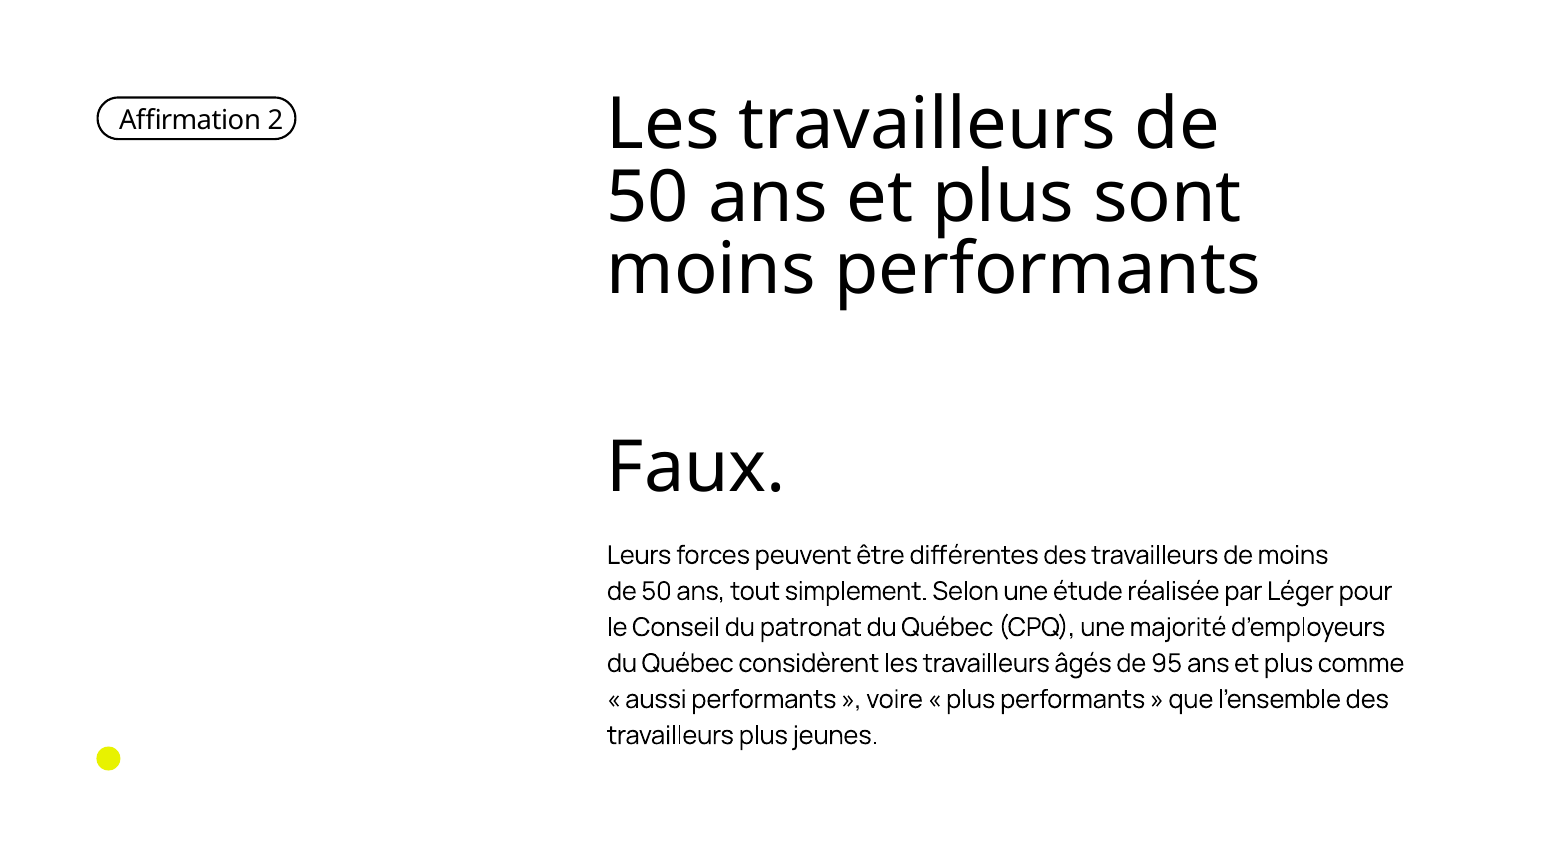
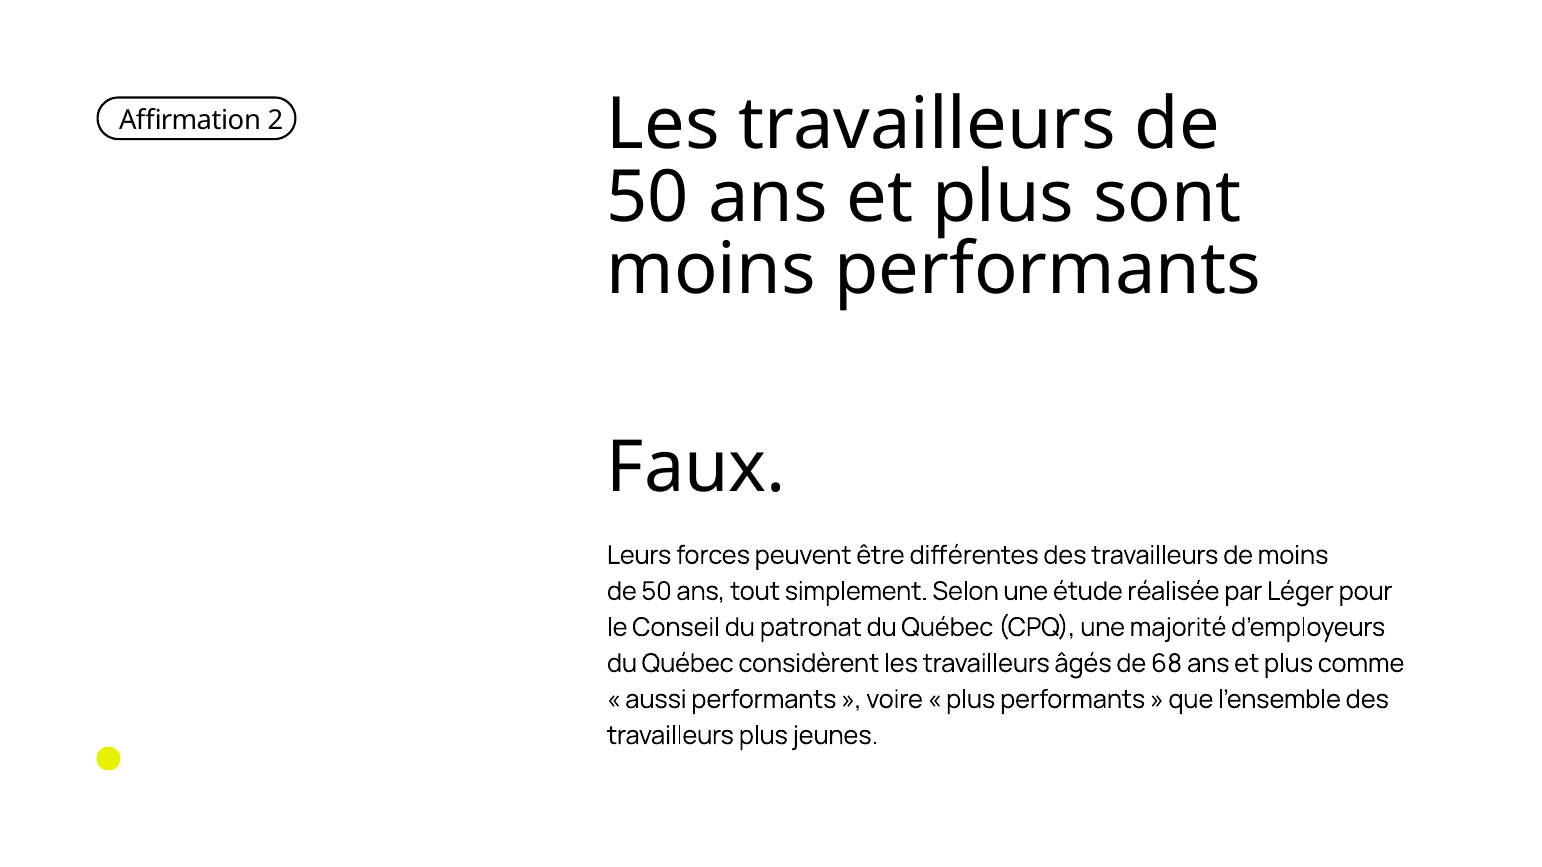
95: 95 -> 68
